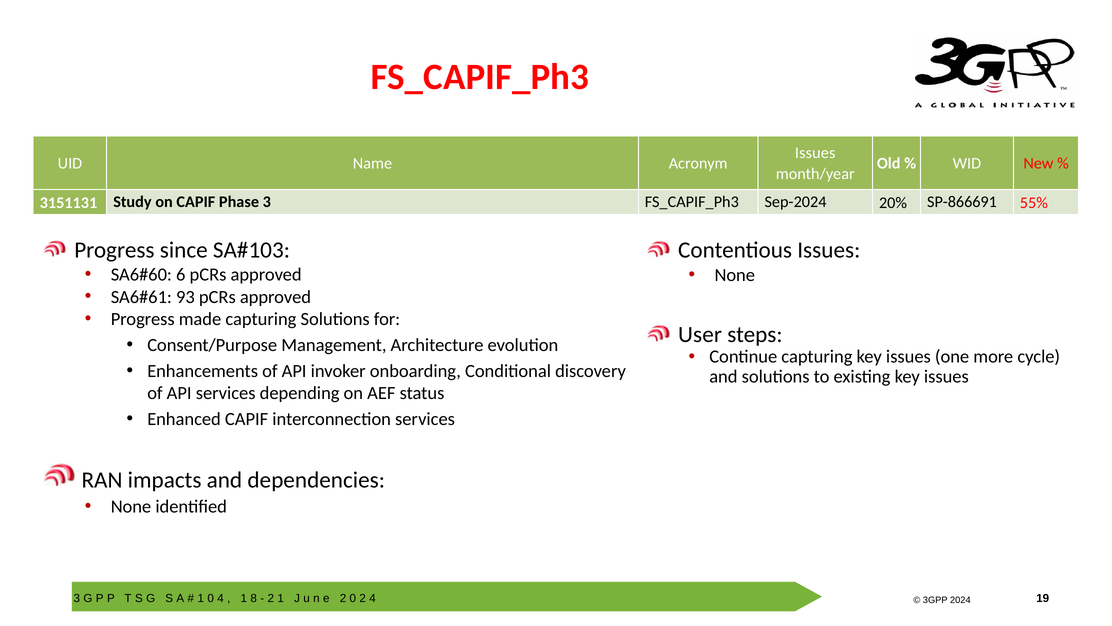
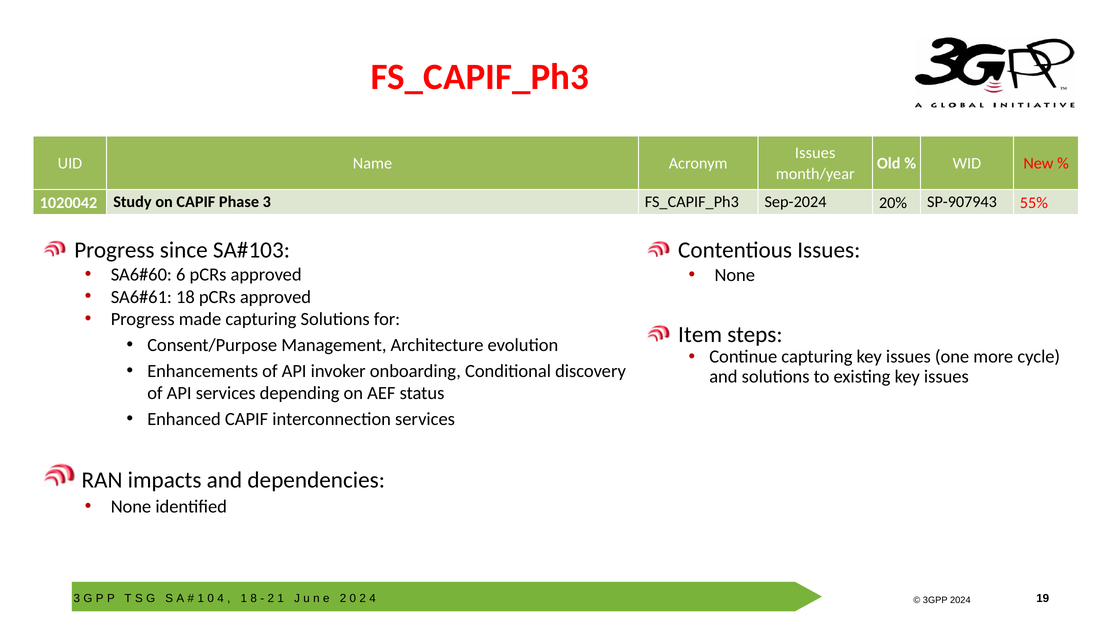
3151131: 3151131 -> 1020042
SP-866691: SP-866691 -> SP-907943
93: 93 -> 18
User: User -> Item
